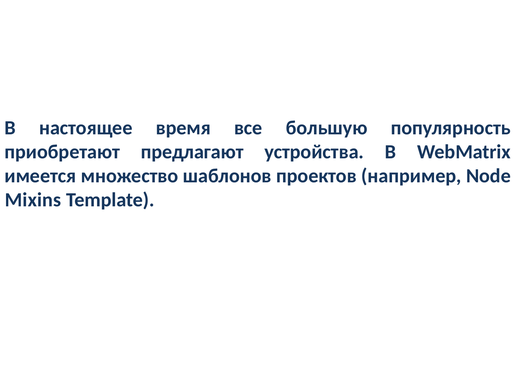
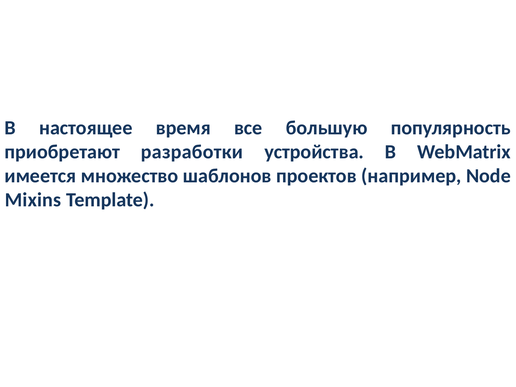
предлагают: предлагают -> разработки
